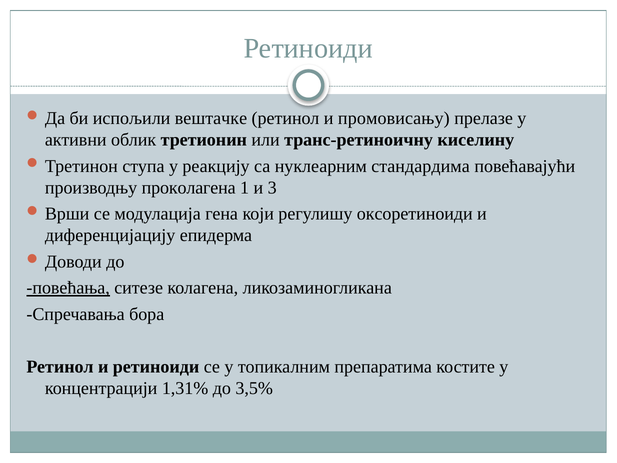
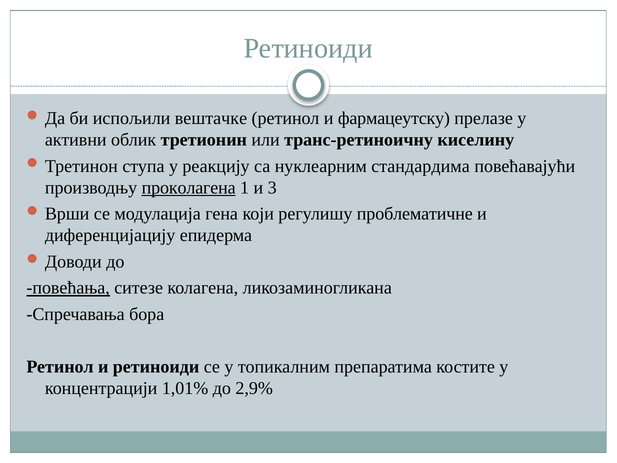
промовисању: промовисању -> фармацеутску
проколагена underline: none -> present
оксоретиноиди: оксоретиноиди -> проблематичне
1,31%: 1,31% -> 1,01%
3,5%: 3,5% -> 2,9%
